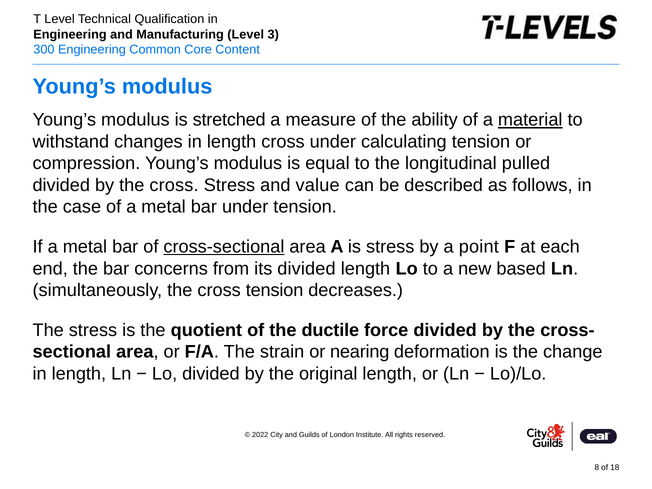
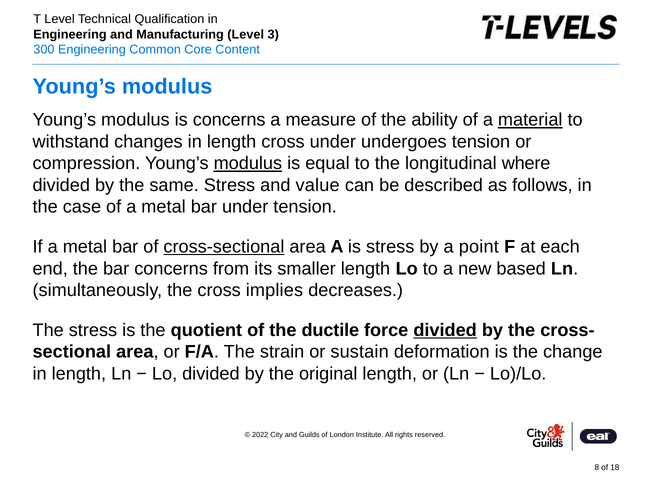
is stretched: stretched -> concerns
calculating: calculating -> undergoes
modulus at (248, 163) underline: none -> present
pulled: pulled -> where
by the cross: cross -> same
its divided: divided -> smaller
cross tension: tension -> implies
divided at (445, 330) underline: none -> present
nearing: nearing -> sustain
